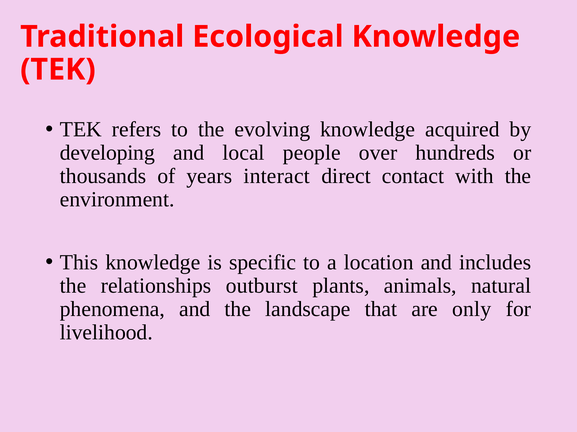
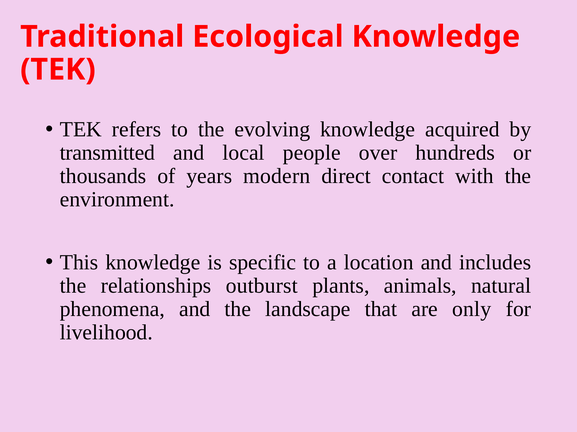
developing: developing -> transmitted
interact: interact -> modern
